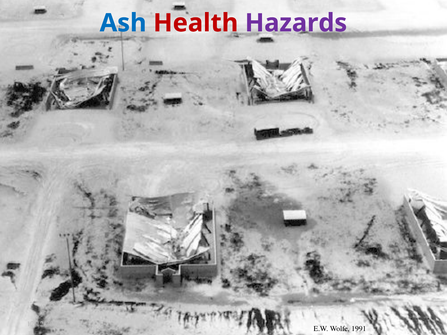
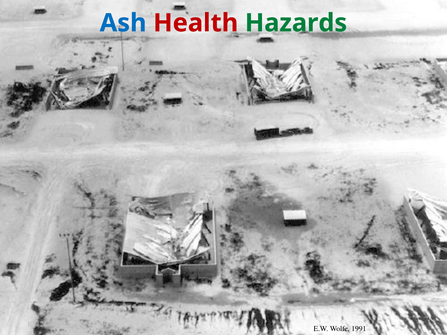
Hazards colour: purple -> green
